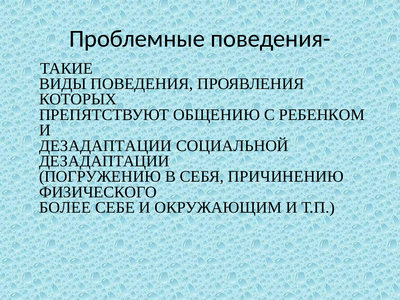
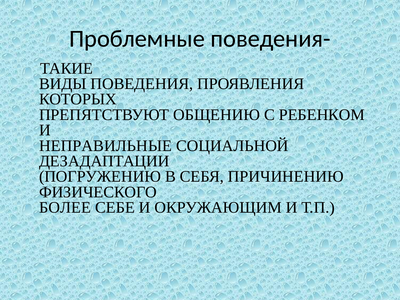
ДЕЗАДАПТАЦИИ at (106, 146): ДЕЗАДАПТАЦИИ -> НЕПРАВИЛЬНЫЕ
